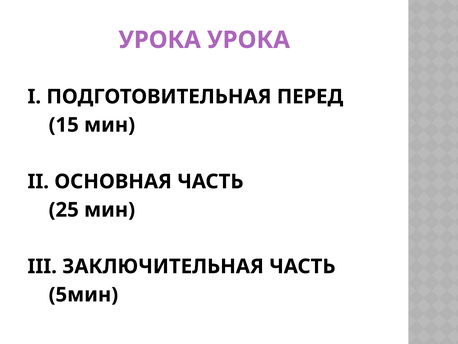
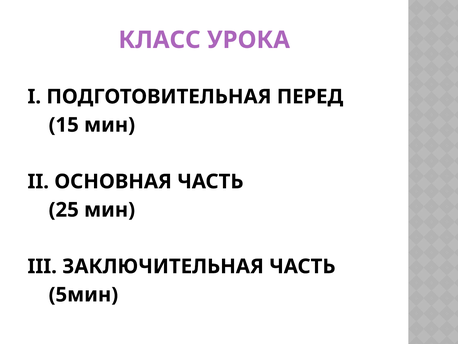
УРОКА at (160, 40): УРОКА -> КЛАСС
